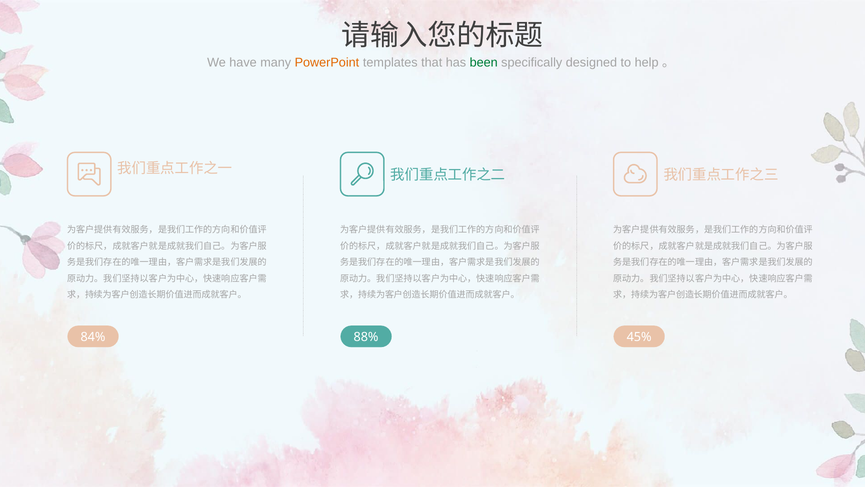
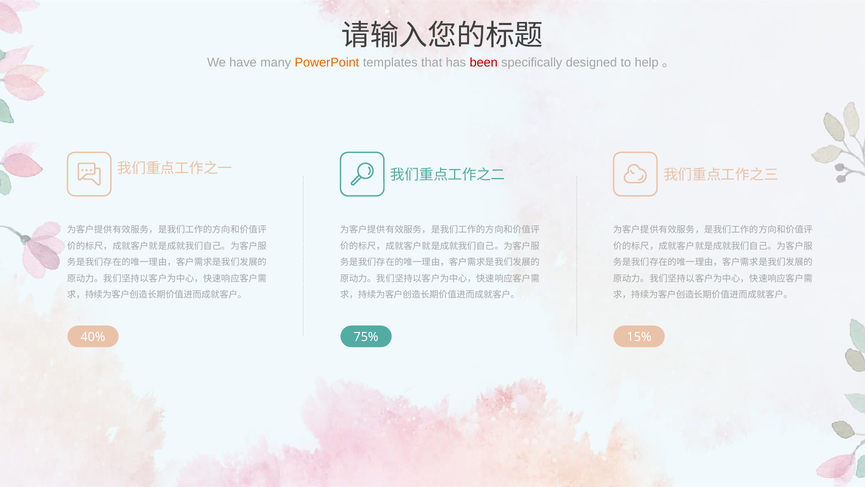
been colour: green -> red
84%: 84% -> 40%
88%: 88% -> 75%
45%: 45% -> 15%
